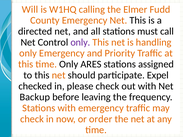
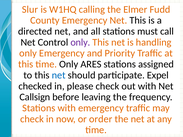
Will: Will -> Slur
net at (59, 75) colour: orange -> blue
Backup: Backup -> Callsign
